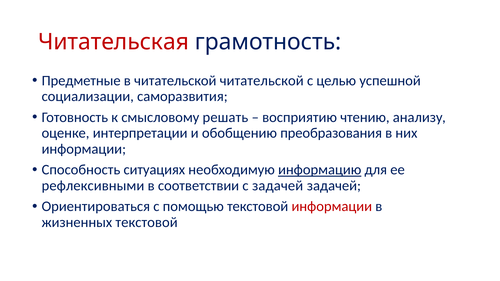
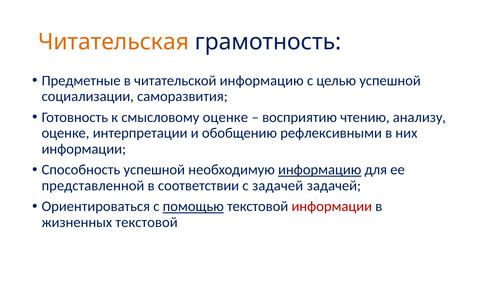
Читательская colour: red -> orange
читательской читательской: читательской -> информацию
смысловому решать: решать -> оценке
преобразования: преобразования -> рефлексивными
Способность ситуациях: ситуациях -> успешной
рефлексивными: рефлексивными -> представленной
помощью underline: none -> present
